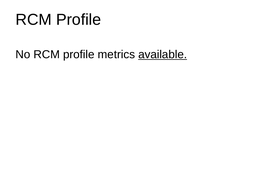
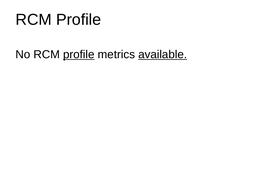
profile at (79, 55) underline: none -> present
